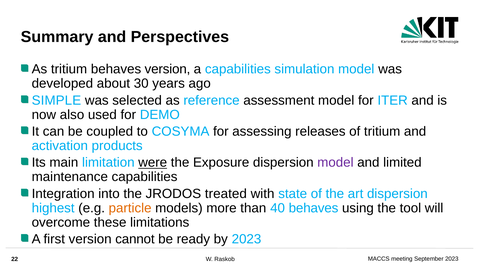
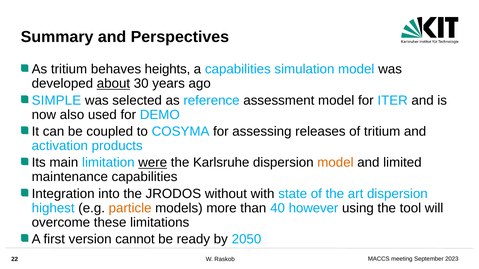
behaves version: version -> heights
about underline: none -> present
Exposure: Exposure -> Karlsruhe
model at (335, 163) colour: purple -> orange
treated: treated -> without
40 behaves: behaves -> however
by 2023: 2023 -> 2050
